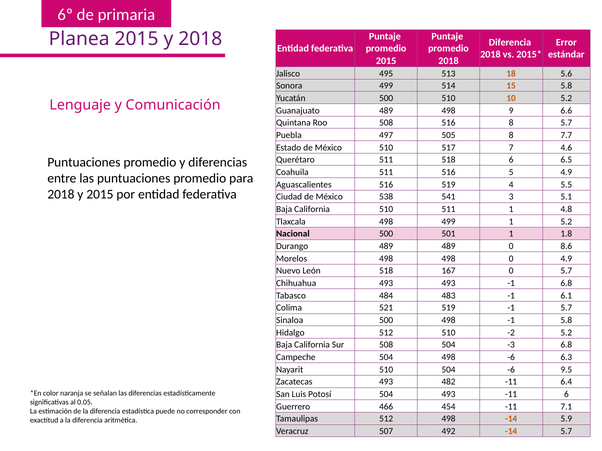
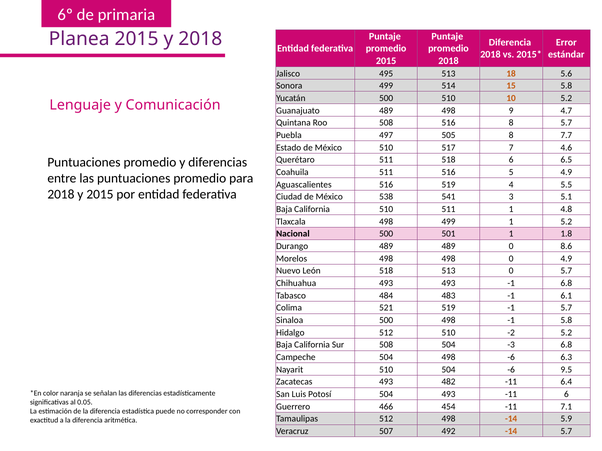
6.6: 6.6 -> 4.7
518 167: 167 -> 513
